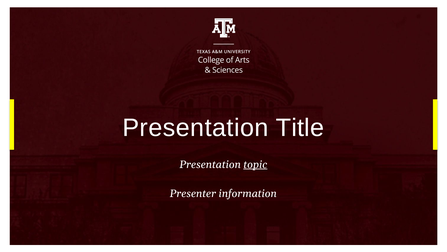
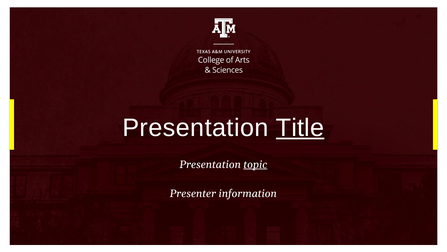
Title underline: none -> present
